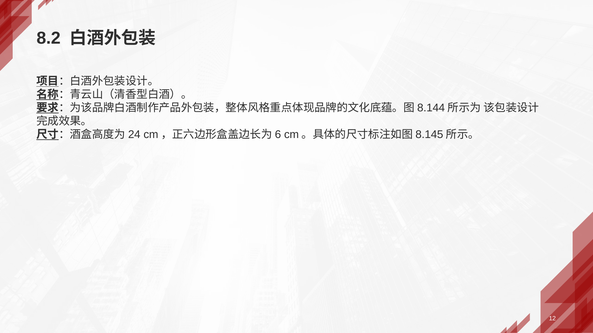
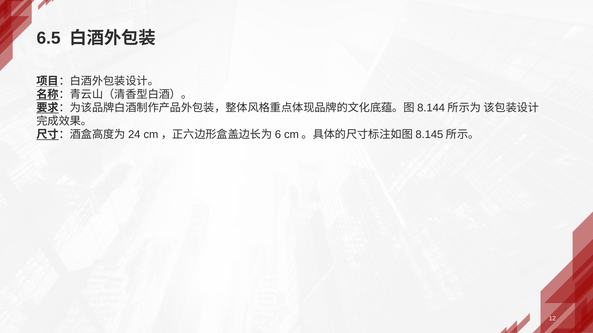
8.2: 8.2 -> 6.5
